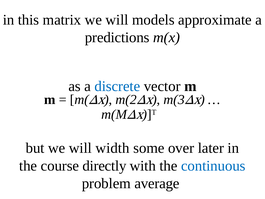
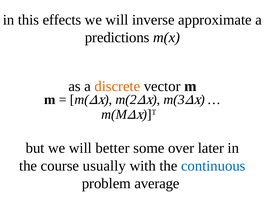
matrix: matrix -> effects
models: models -> inverse
discrete colour: blue -> orange
width: width -> better
directly: directly -> usually
